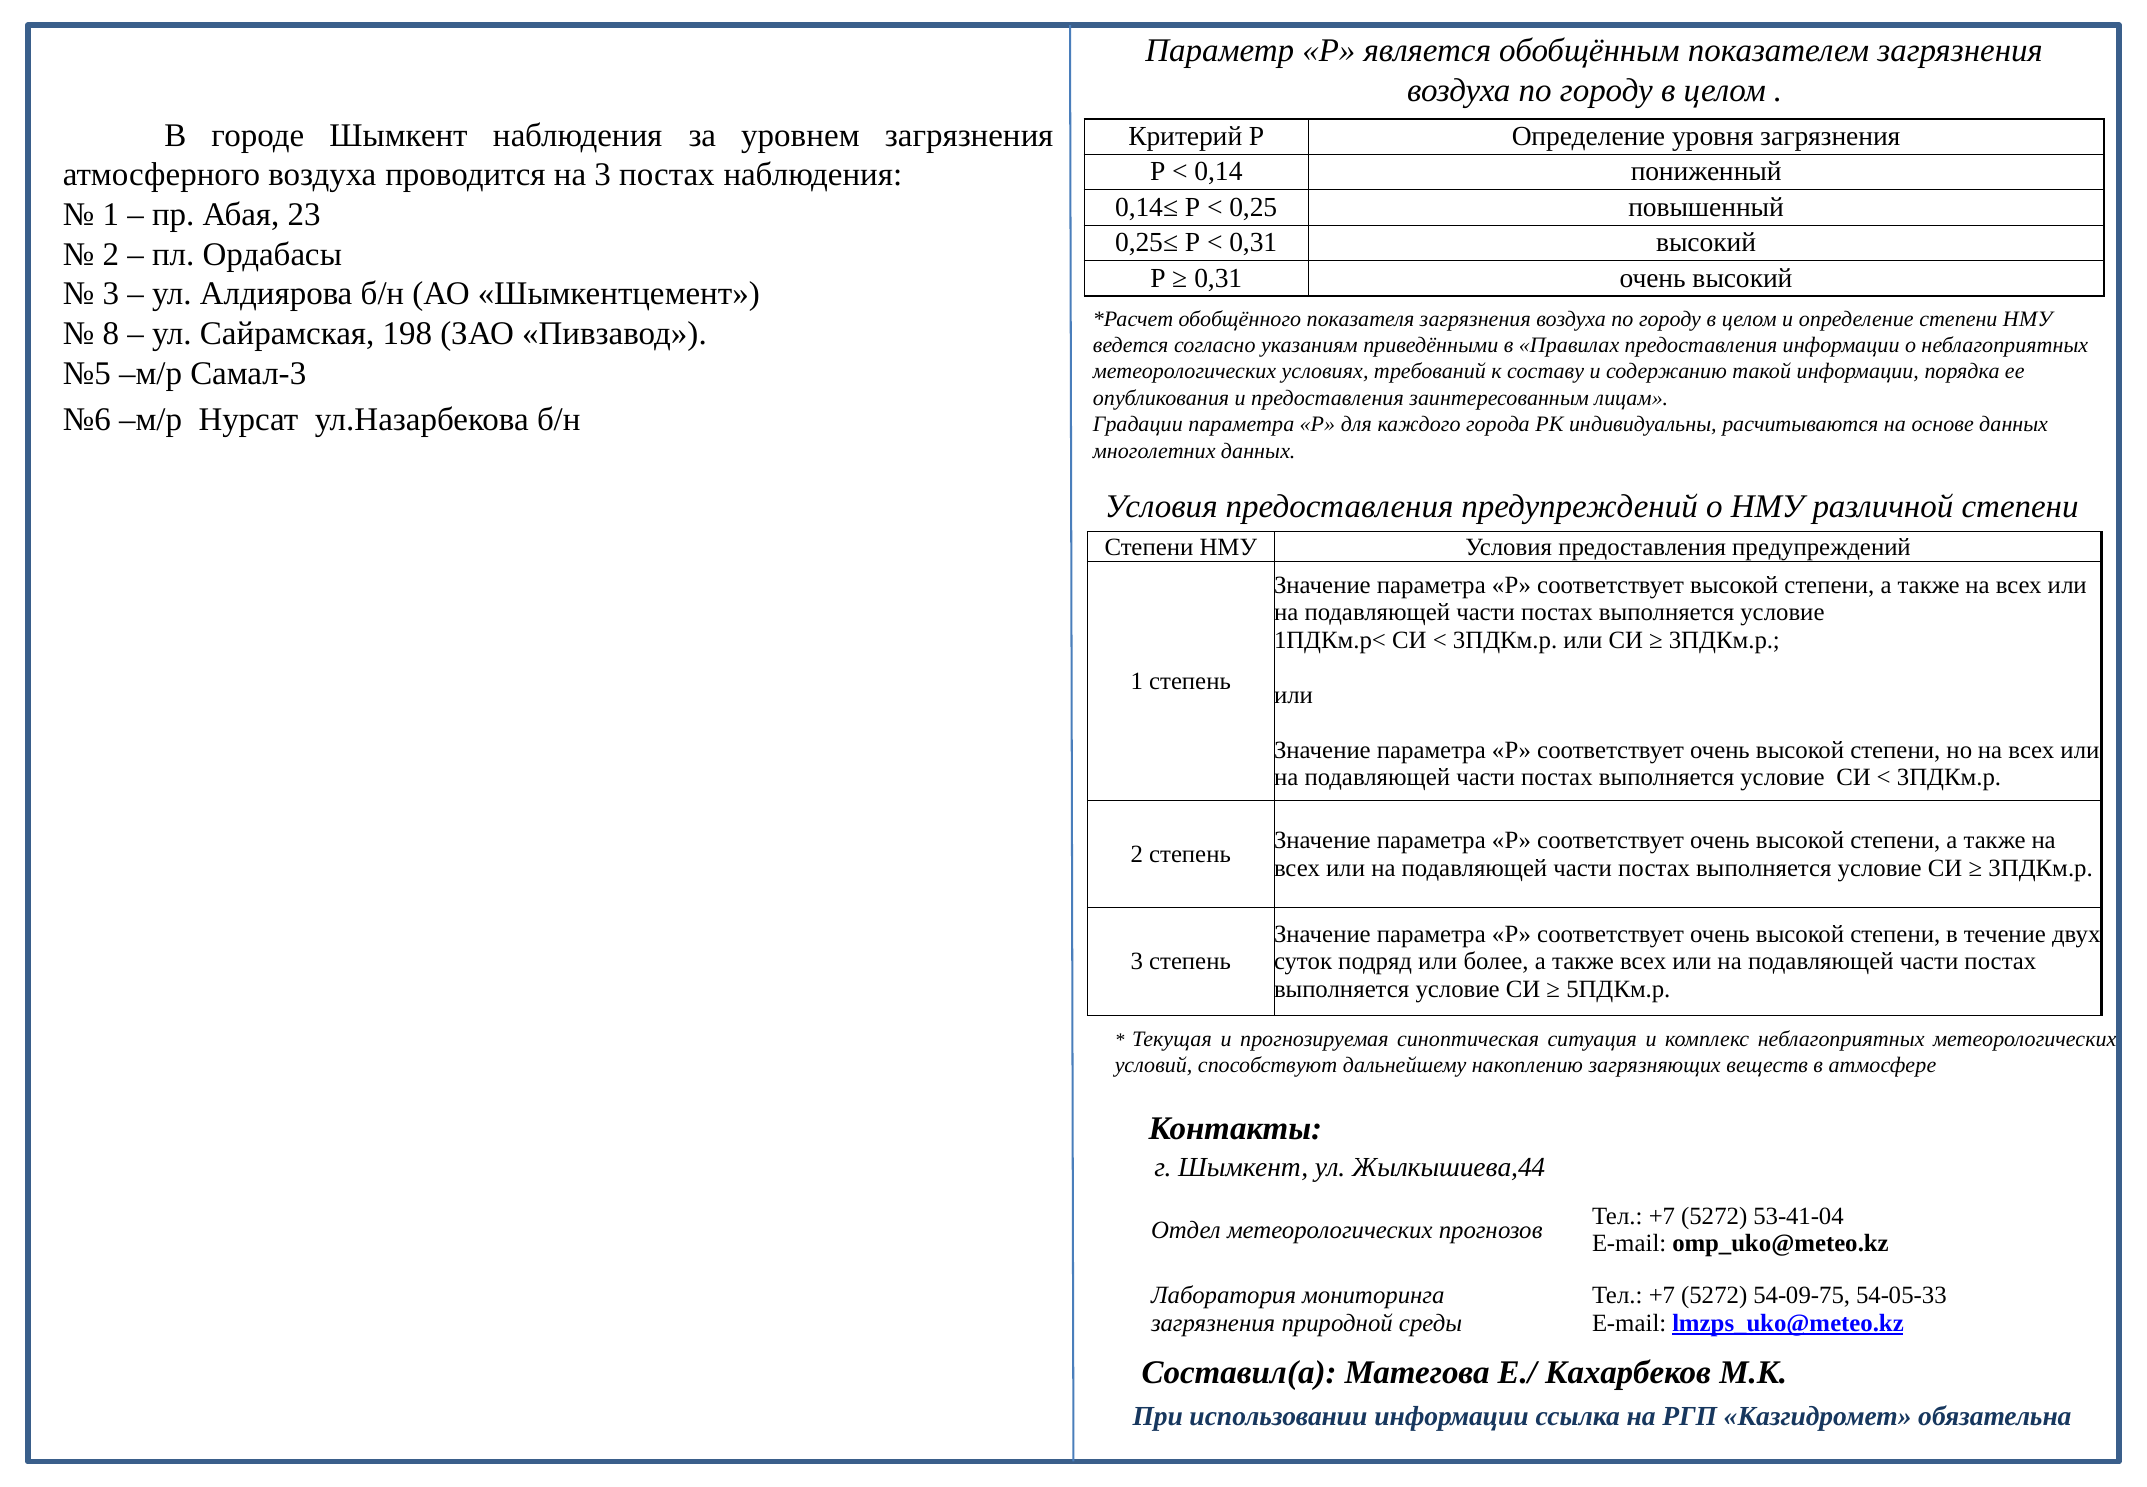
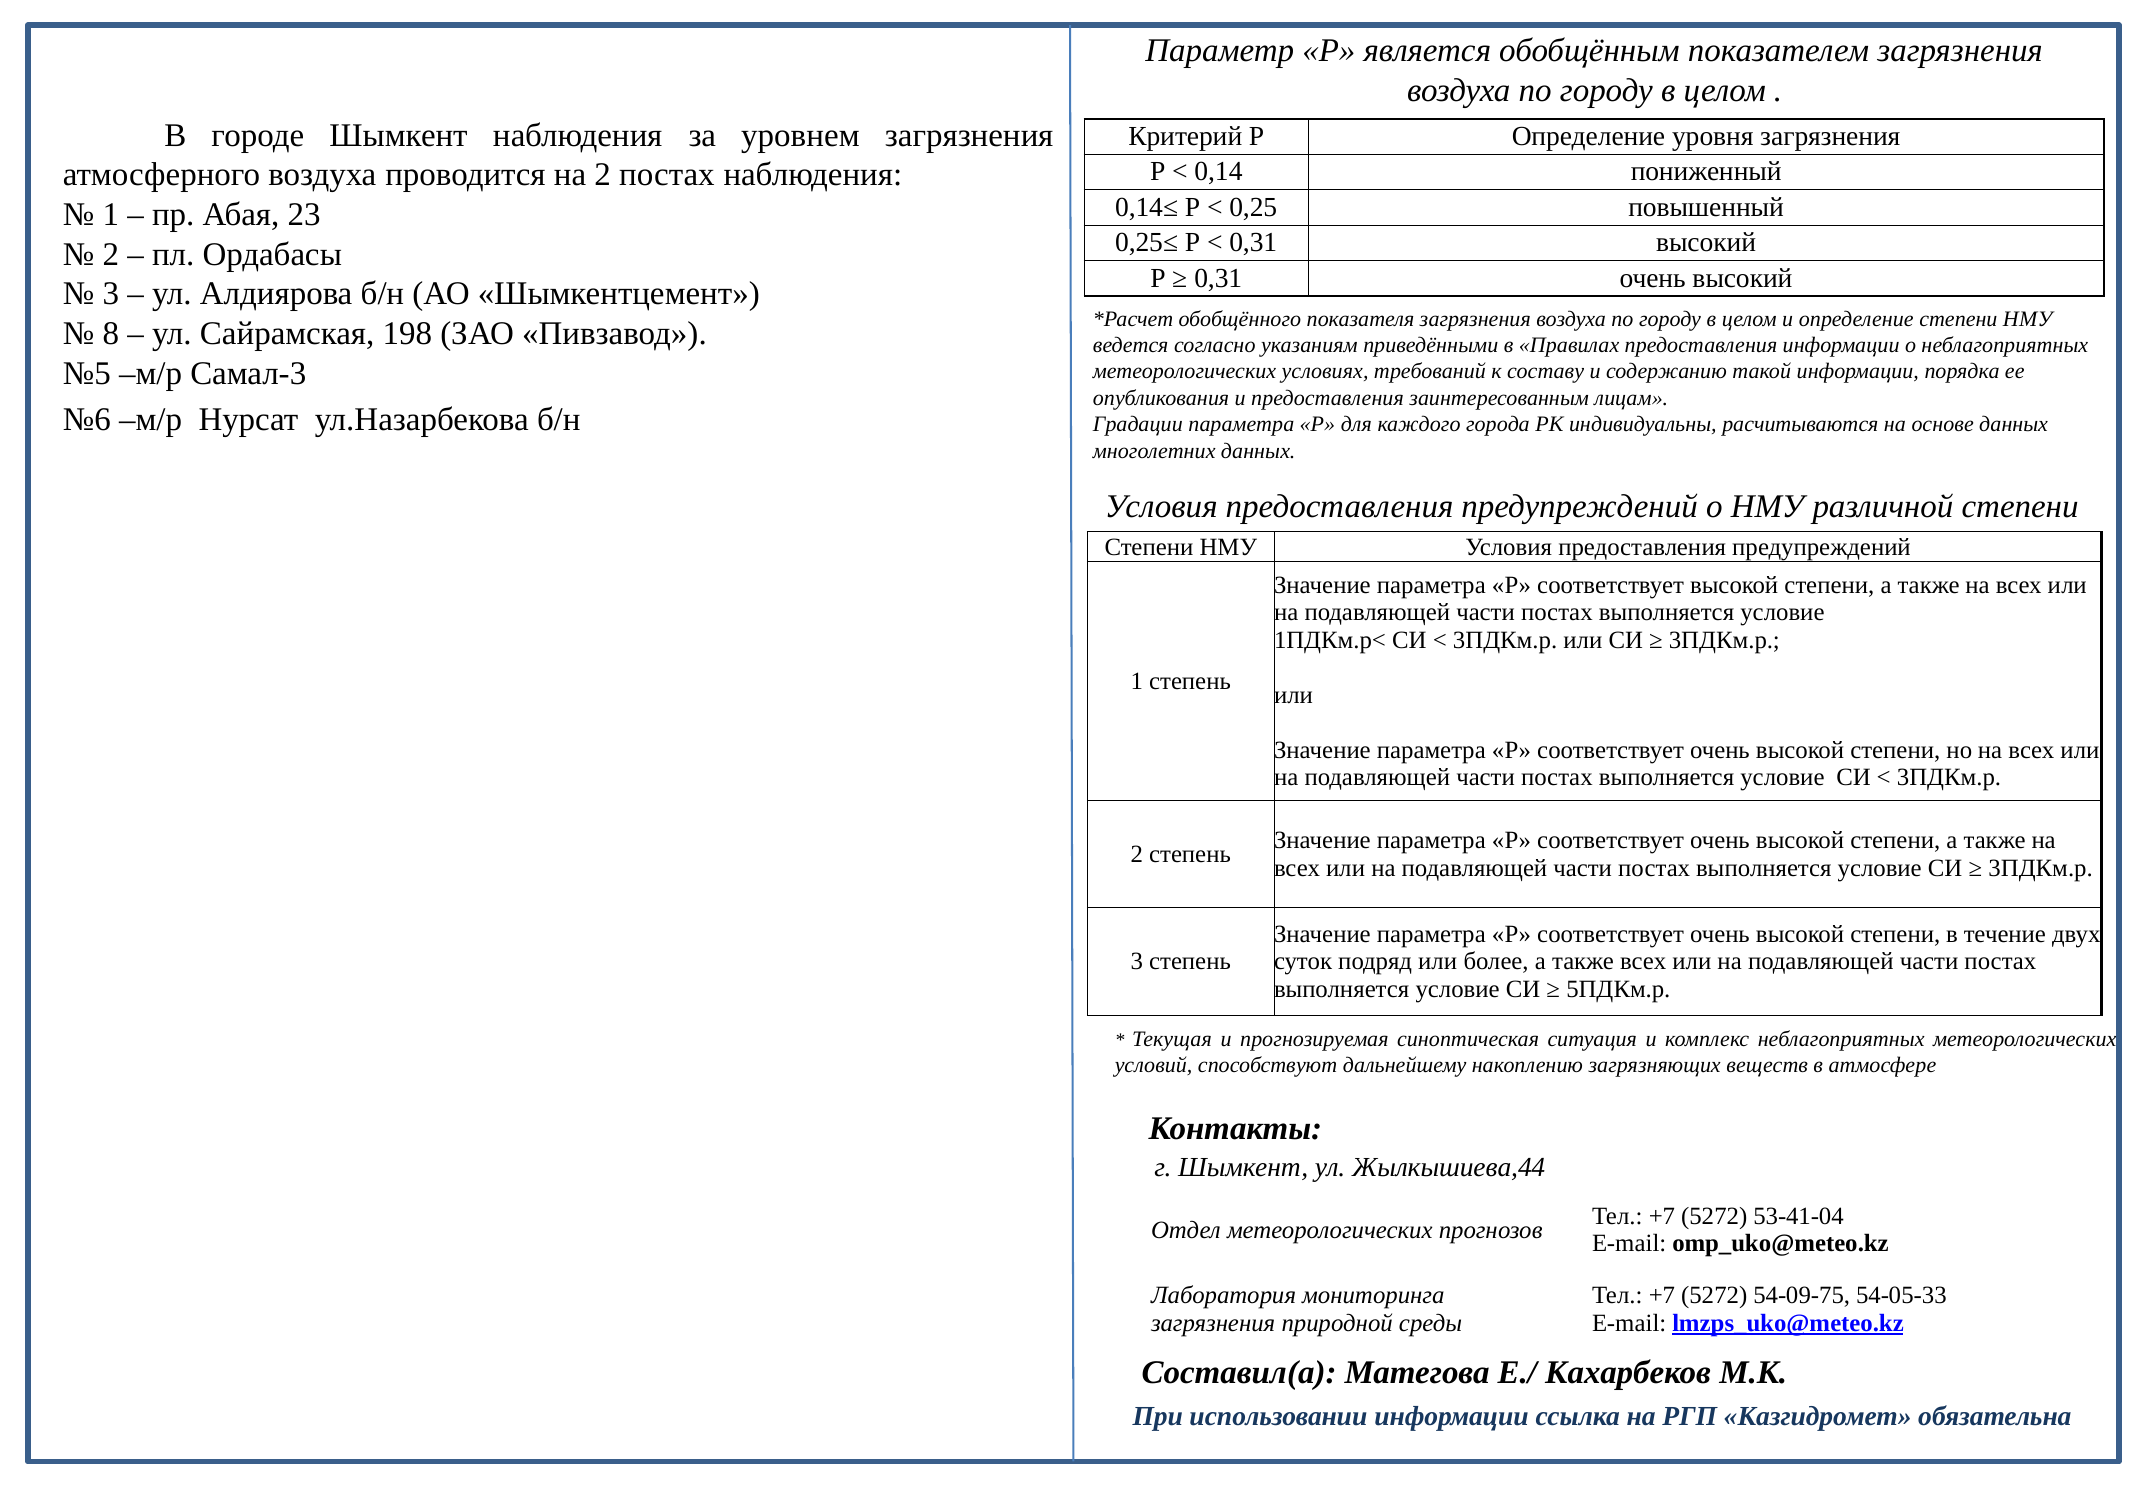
на 3: 3 -> 2
